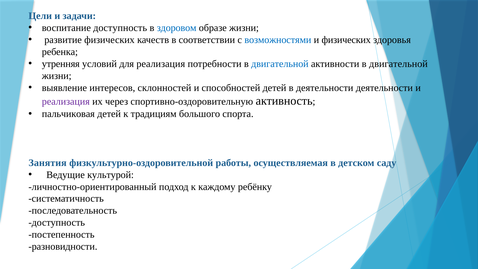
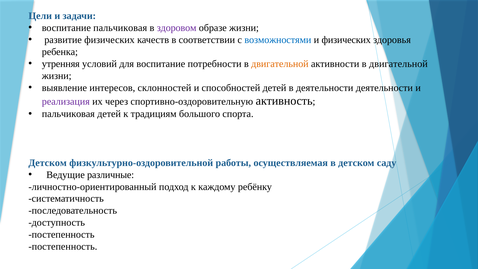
воспитание доступность: доступность -> пальчиковая
здоровом colour: blue -> purple
для реализация: реализация -> воспитание
двигательной at (280, 64) colour: blue -> orange
Занятия at (48, 163): Занятия -> Детском
культурой: культурой -> различные
разновидности at (63, 246): разновидности -> постепенность
